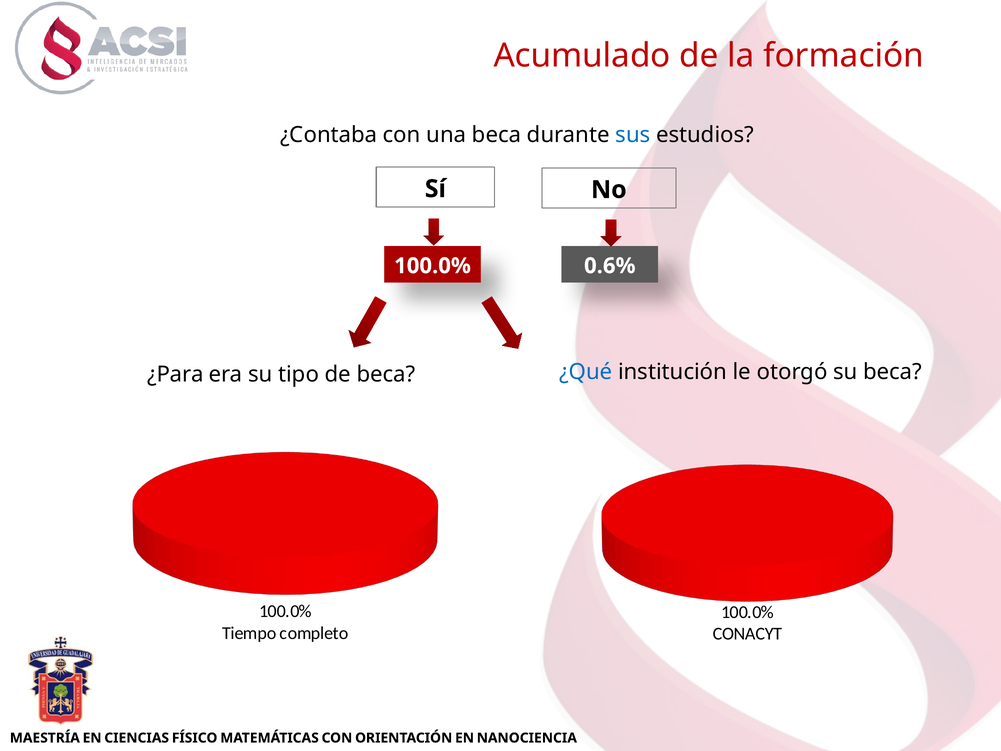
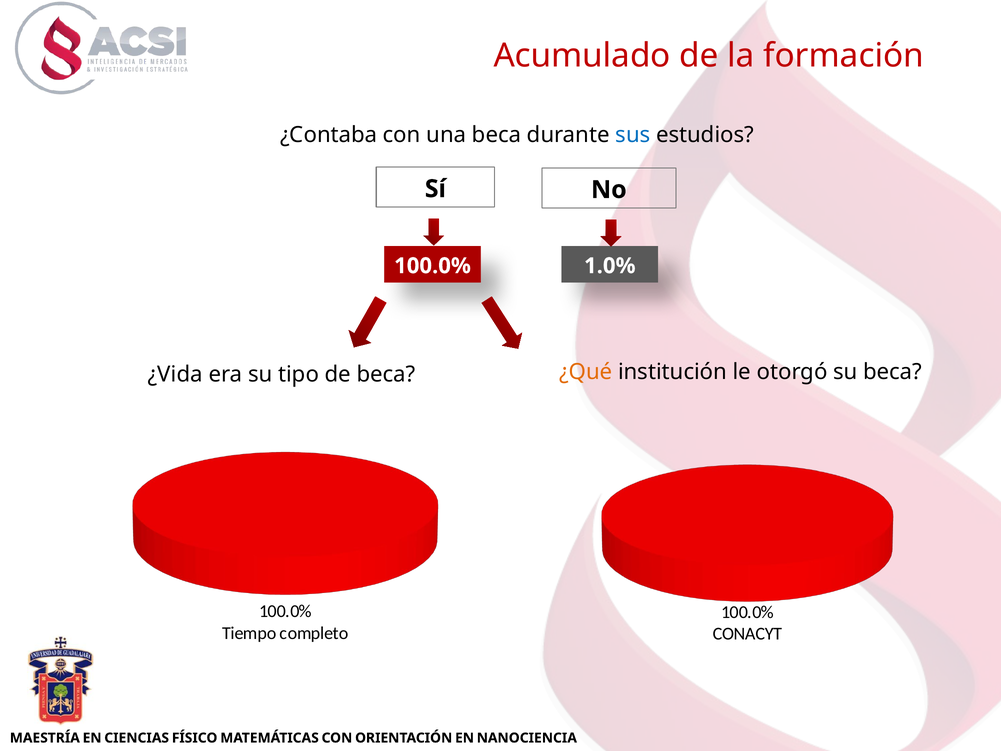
0.6%: 0.6% -> 1.0%
¿Para: ¿Para -> ¿Vida
¿Qué colour: blue -> orange
